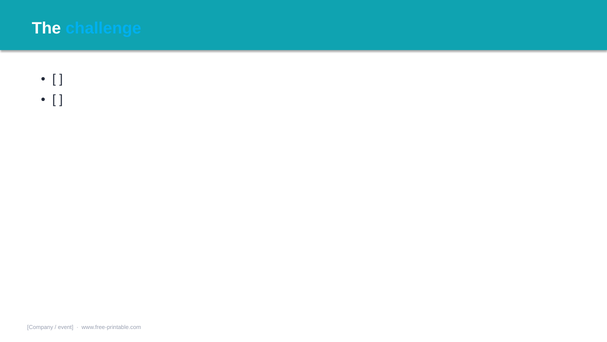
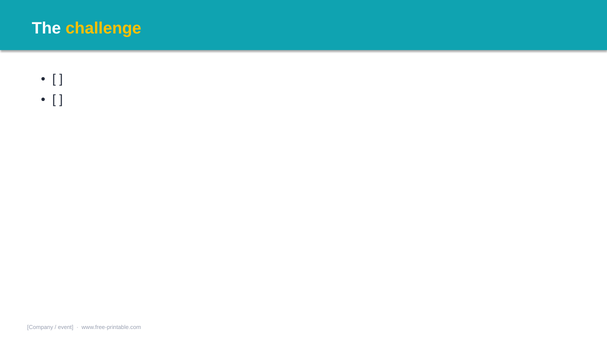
challenge colour: light blue -> yellow
